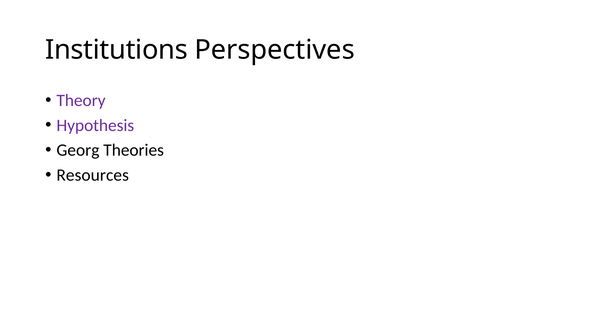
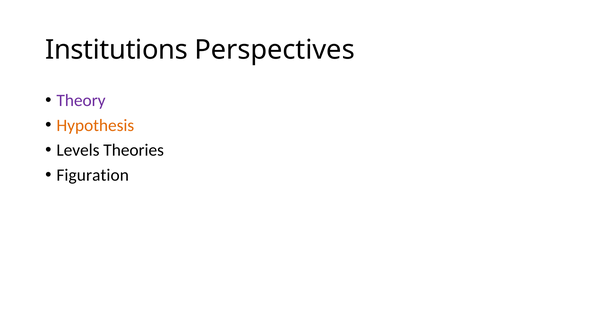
Hypothesis colour: purple -> orange
Georg: Georg -> Levels
Resources: Resources -> Figuration
